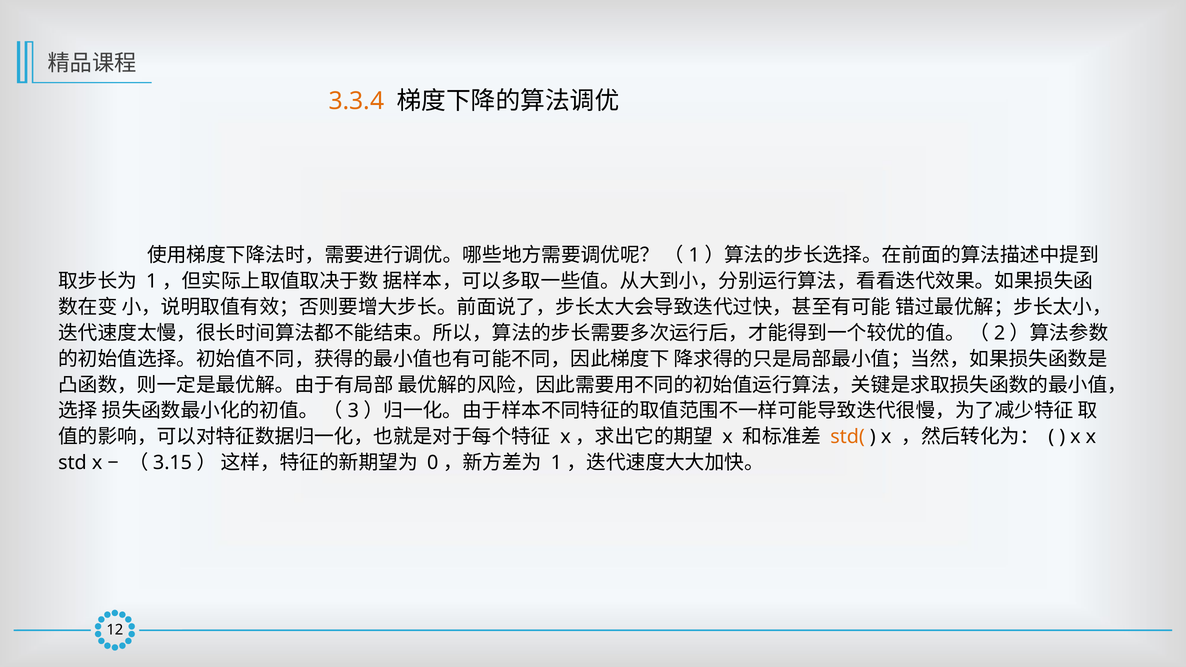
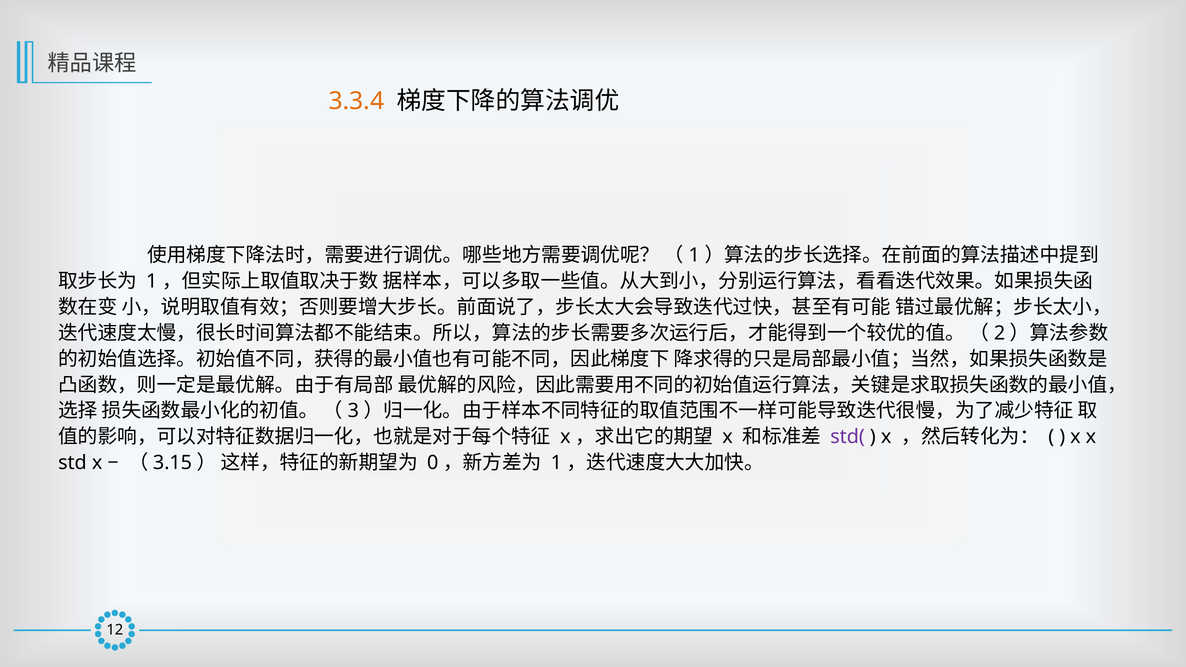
std( colour: orange -> purple
